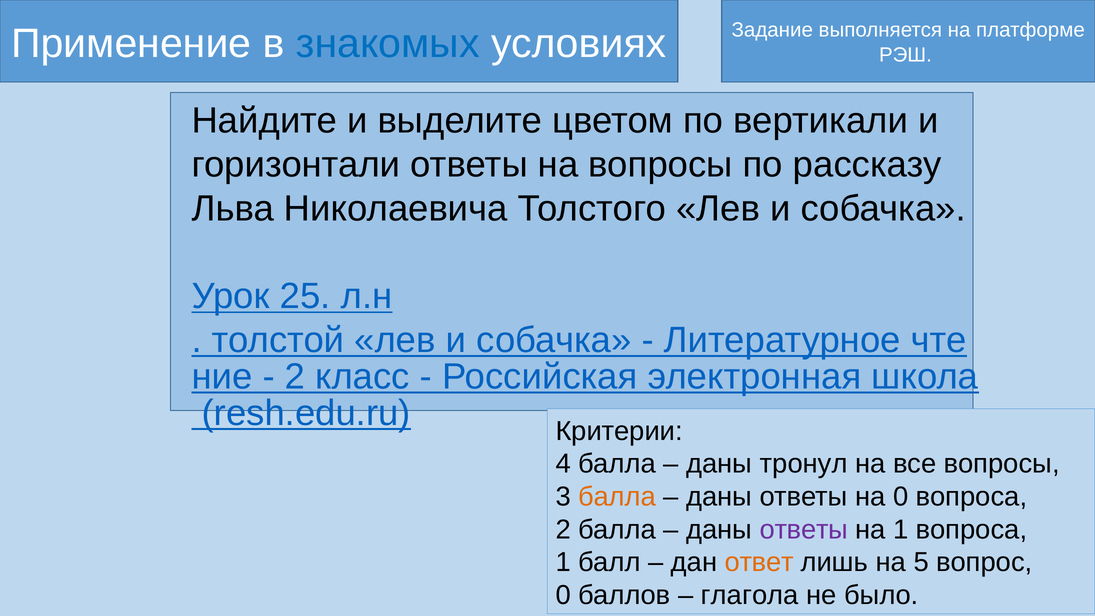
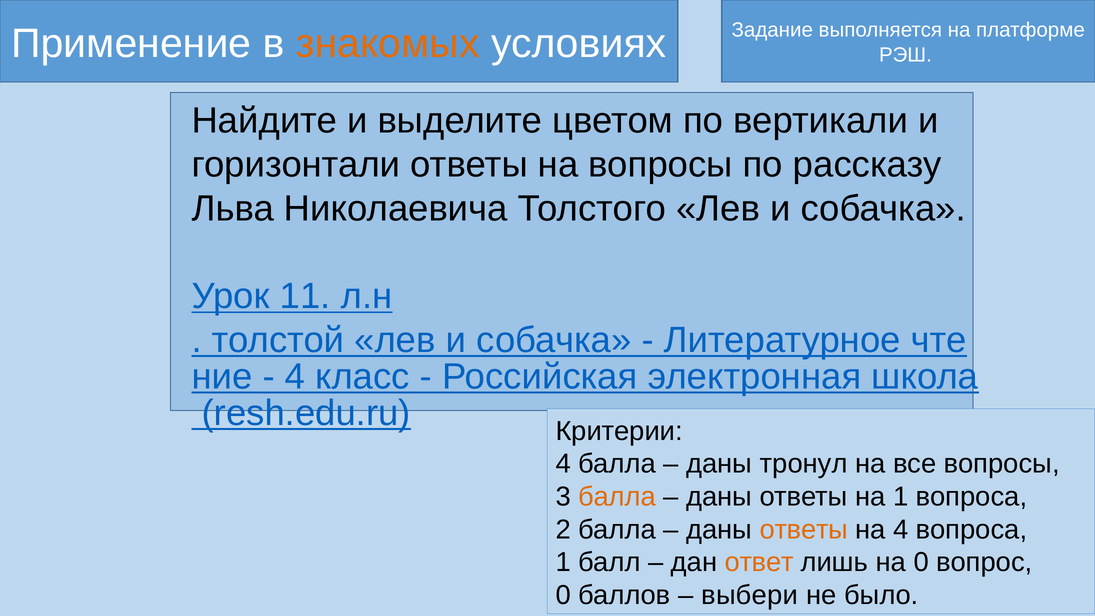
знакомых colour: blue -> orange
25: 25 -> 11
2 at (295, 376): 2 -> 4
на 0: 0 -> 1
ответы at (804, 530) colour: purple -> orange
на 1: 1 -> 4
на 5: 5 -> 0
глагола: глагола -> выбери
